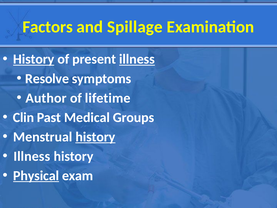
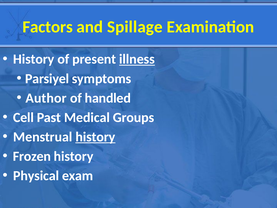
History at (34, 59) underline: present -> none
Resolve: Resolve -> Parsiyel
lifetime: lifetime -> handled
Clin: Clin -> Cell
Illness at (32, 156): Illness -> Frozen
Physical underline: present -> none
